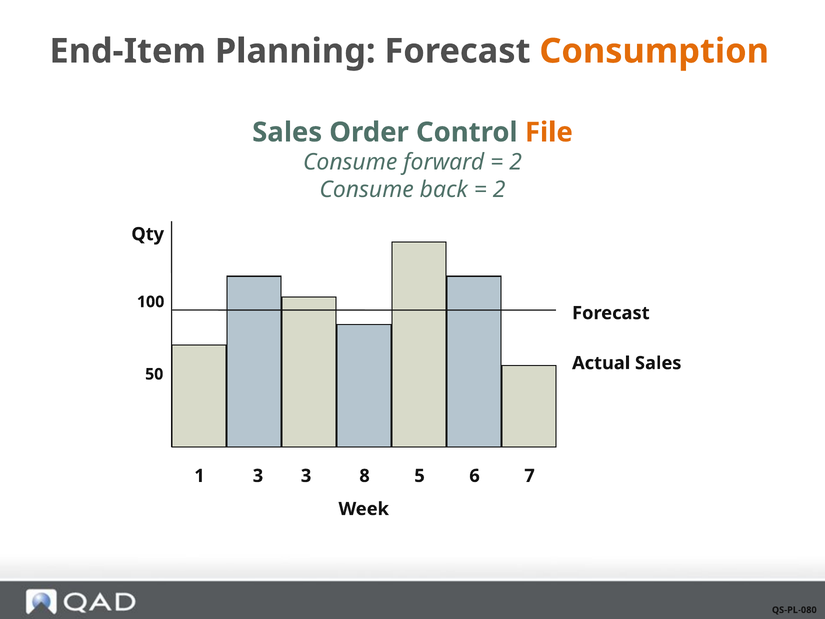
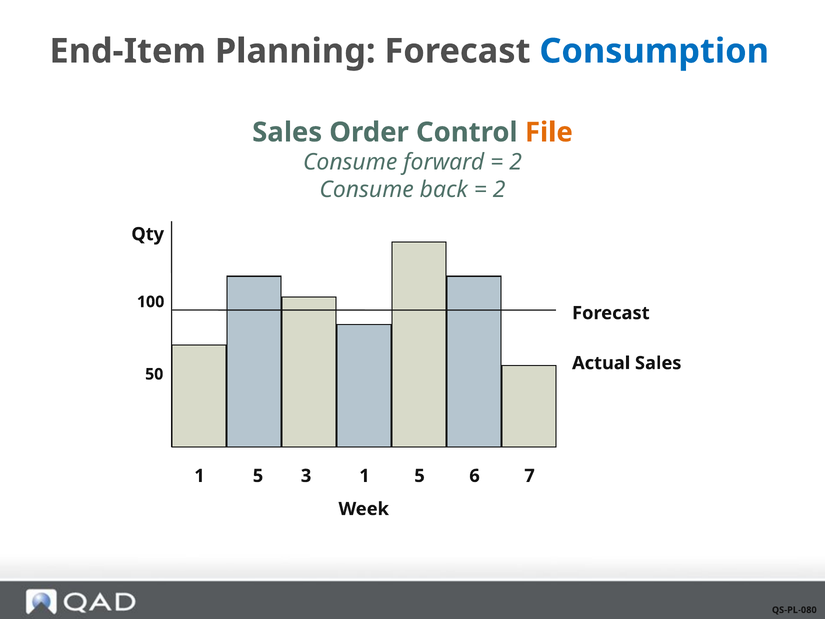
Consumption colour: orange -> blue
3 at (258, 476): 3 -> 5
3 8: 8 -> 1
